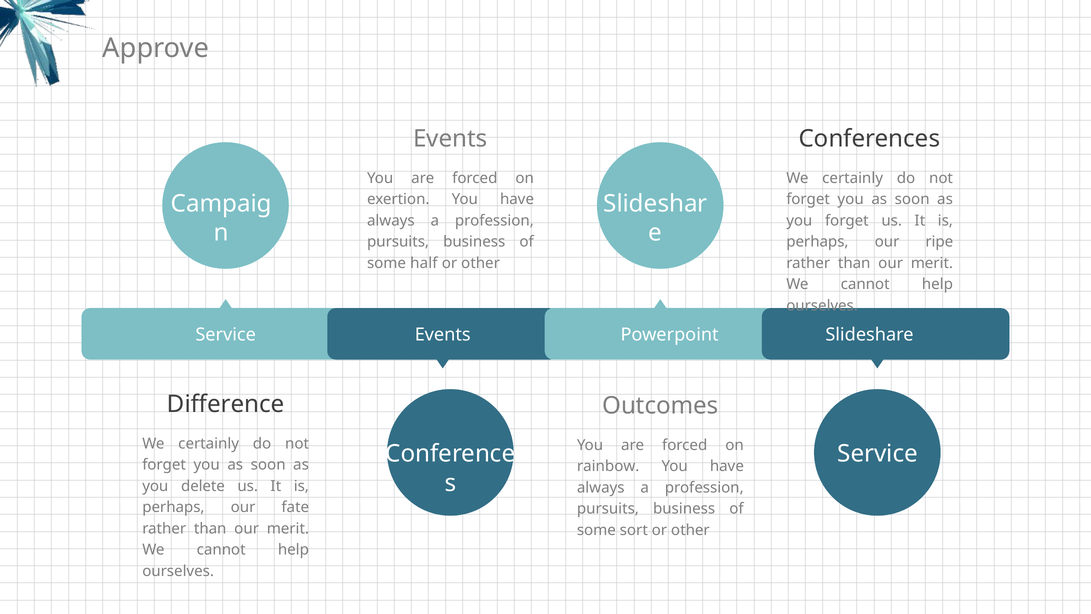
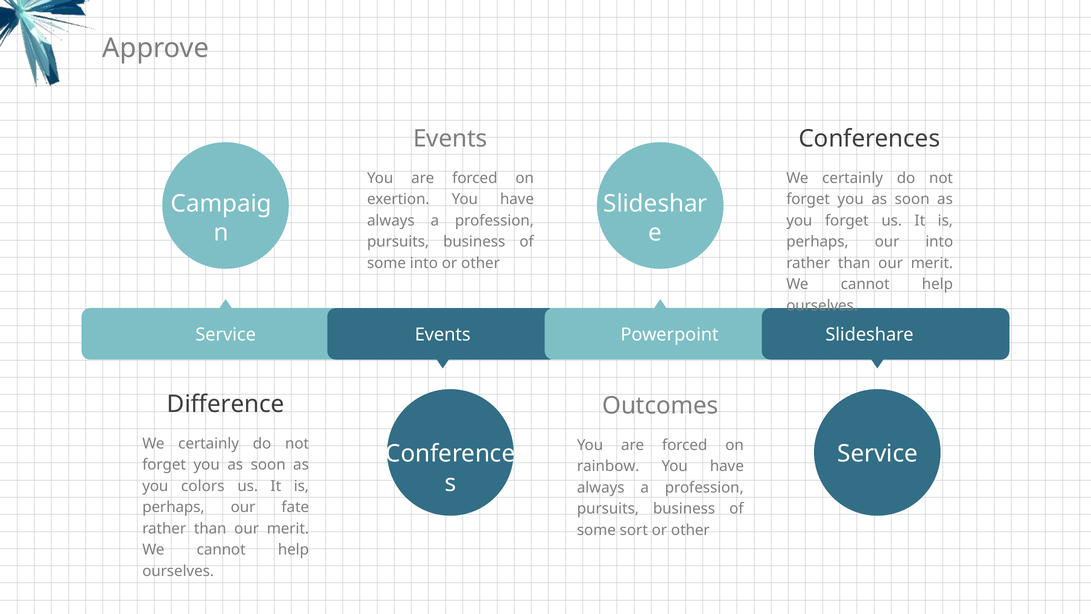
our ripe: ripe -> into
some half: half -> into
delete: delete -> colors
